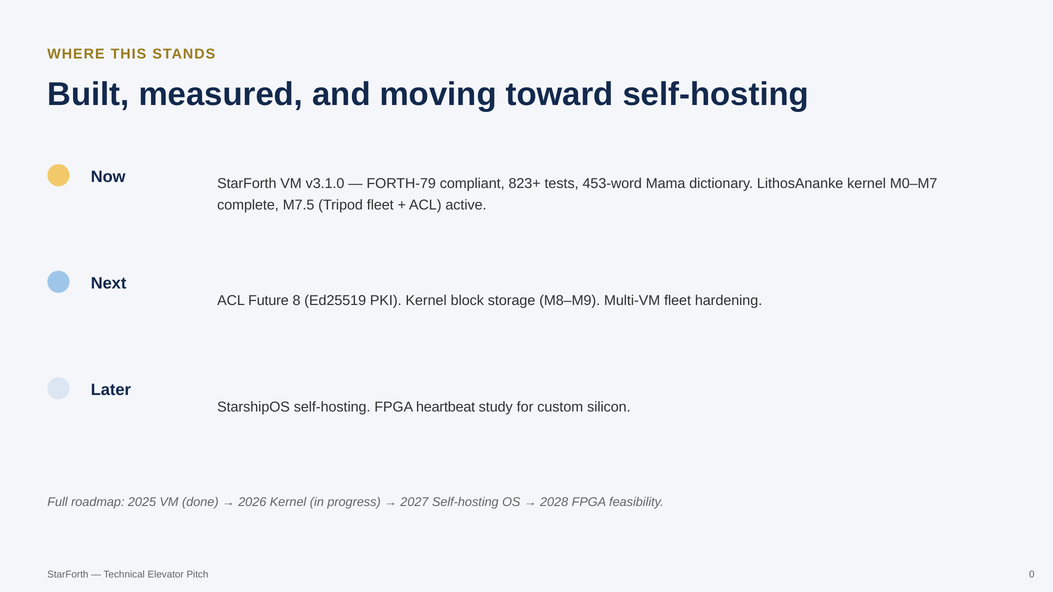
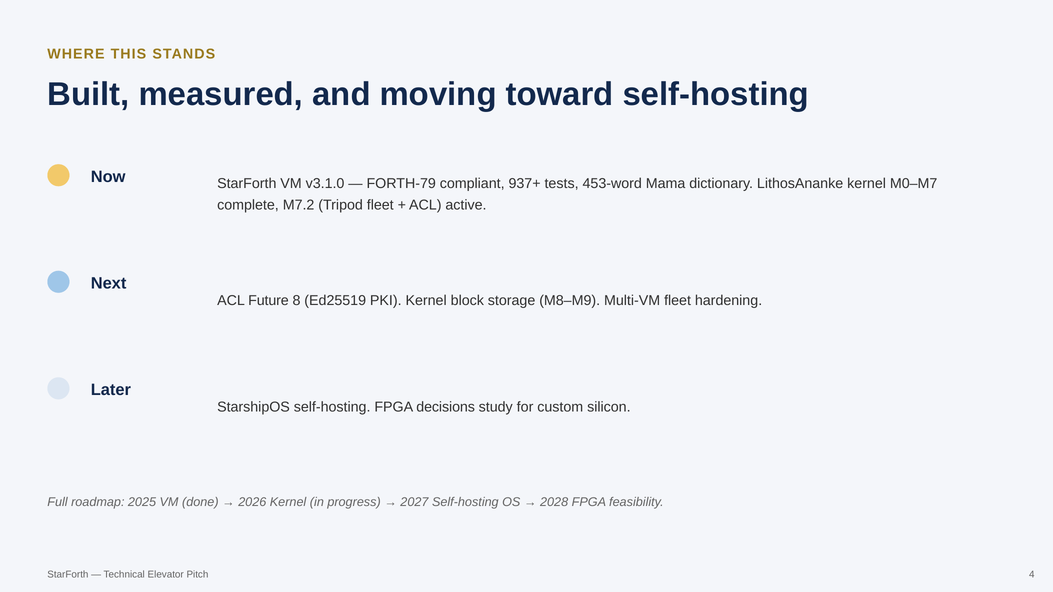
823+: 823+ -> 937+
M7.5: M7.5 -> M7.2
heartbeat: heartbeat -> decisions
0: 0 -> 4
